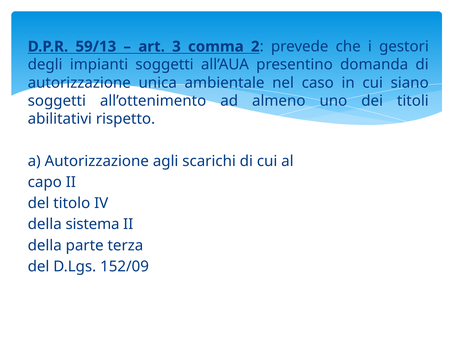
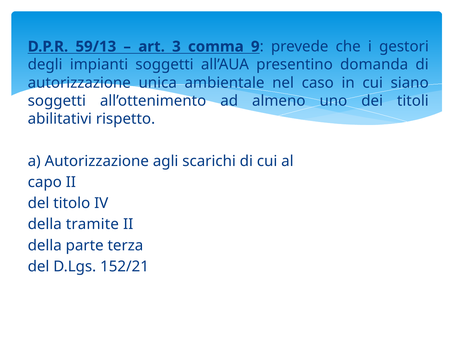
2: 2 -> 9
sistema: sistema -> tramite
152/09: 152/09 -> 152/21
